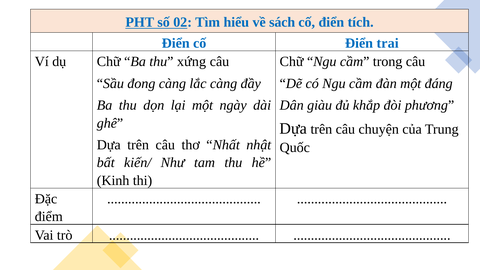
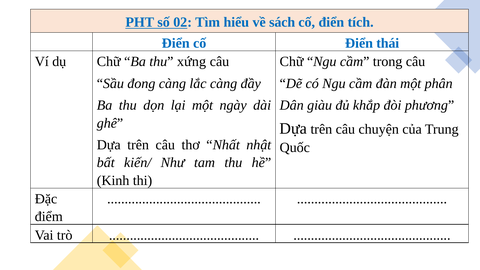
trai: trai -> thái
đáng: đáng -> phân
